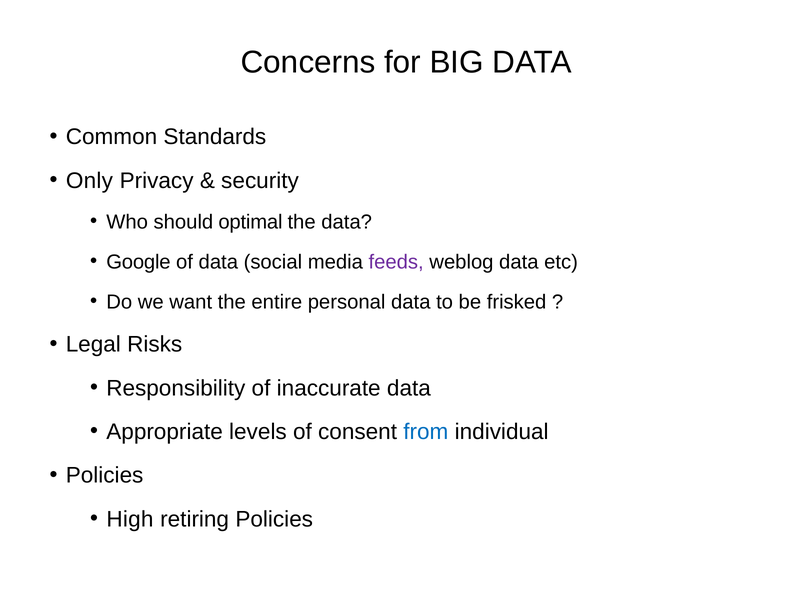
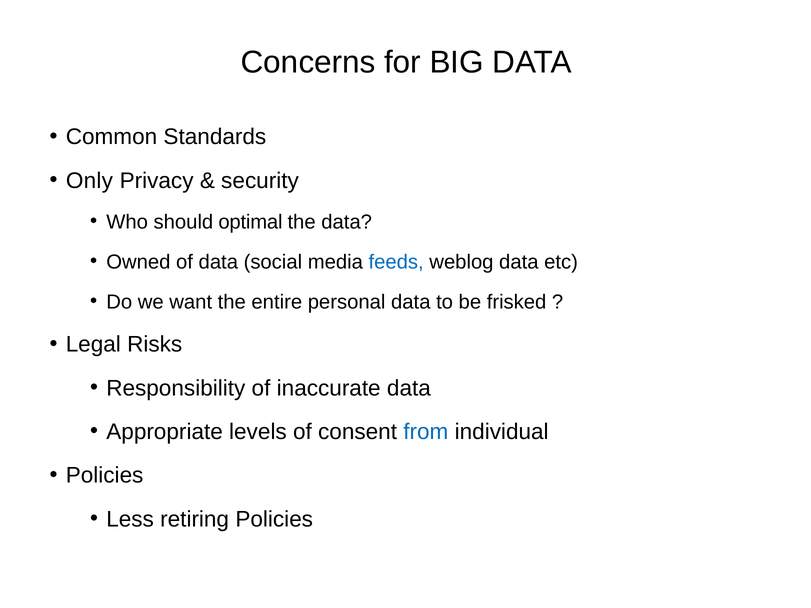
Google: Google -> Owned
feeds colour: purple -> blue
High: High -> Less
